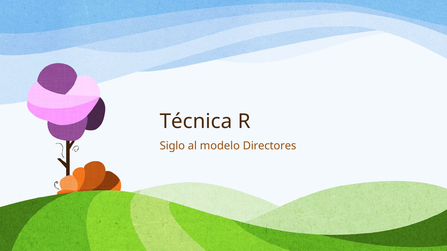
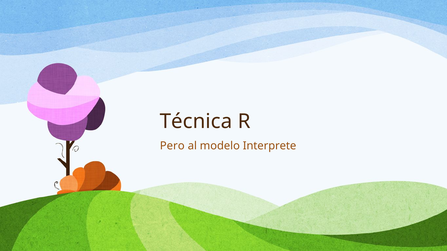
Siglo: Siglo -> Pero
Directores: Directores -> Interprete
